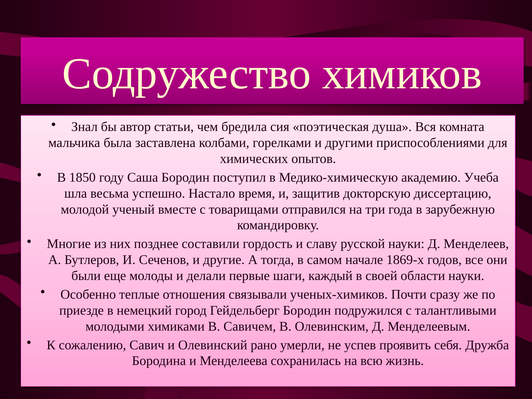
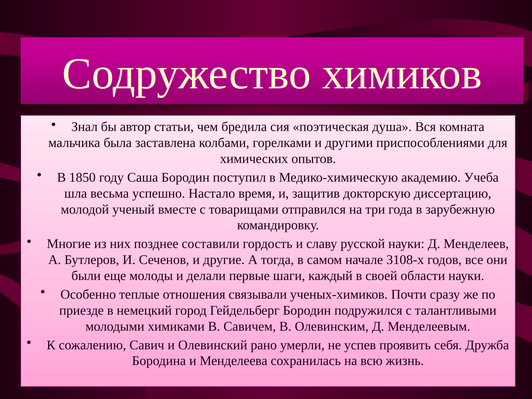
1869-х: 1869-х -> 3108-х
